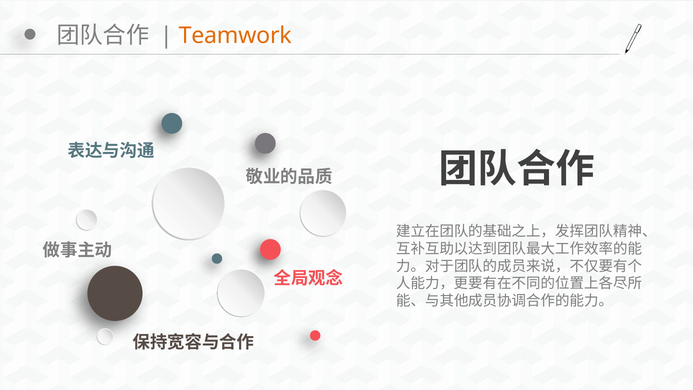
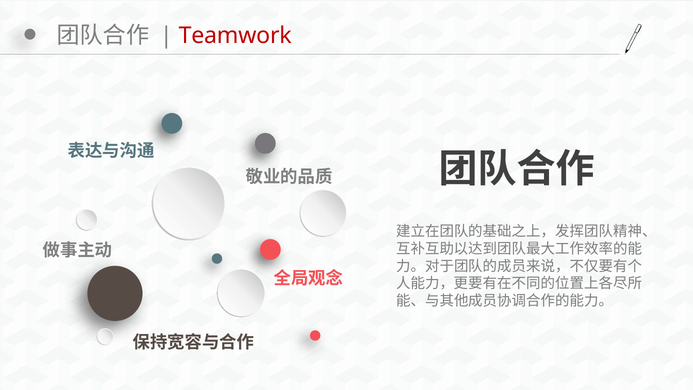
Teamwork colour: orange -> red
